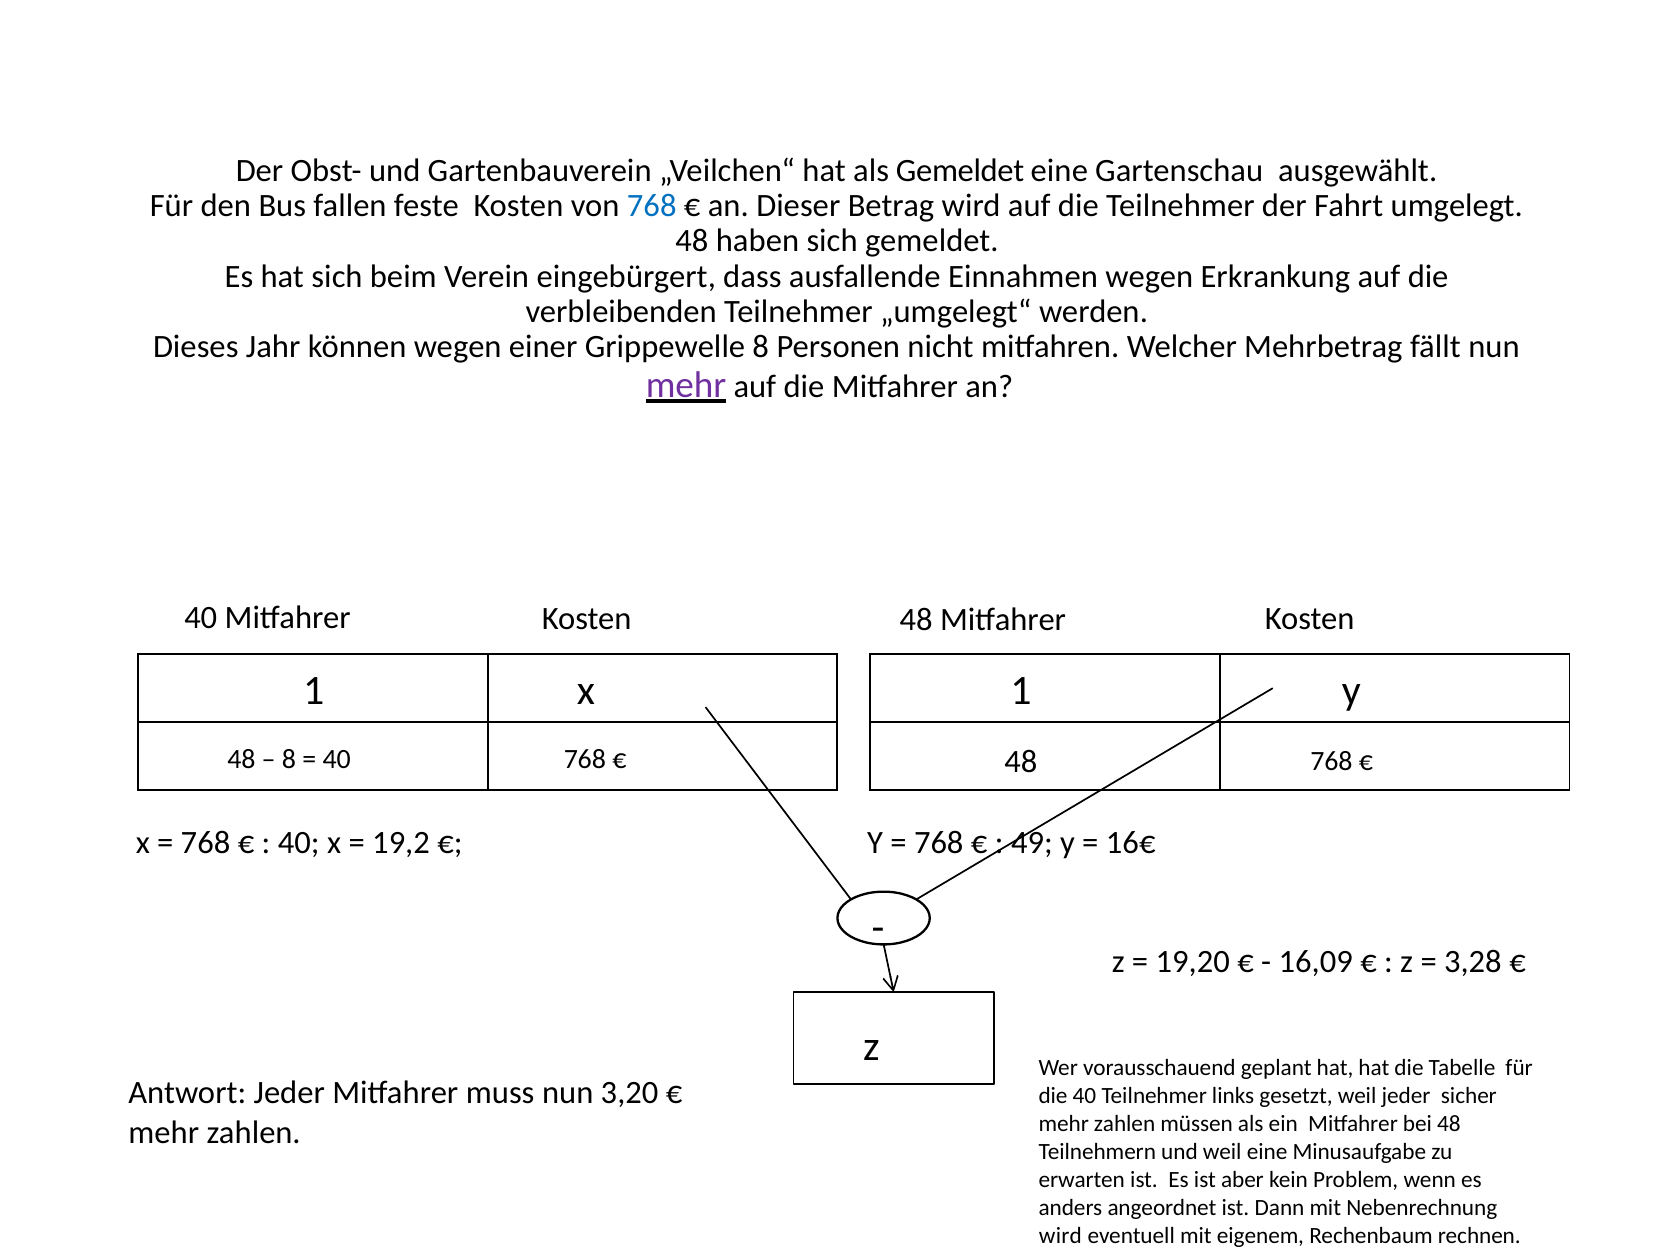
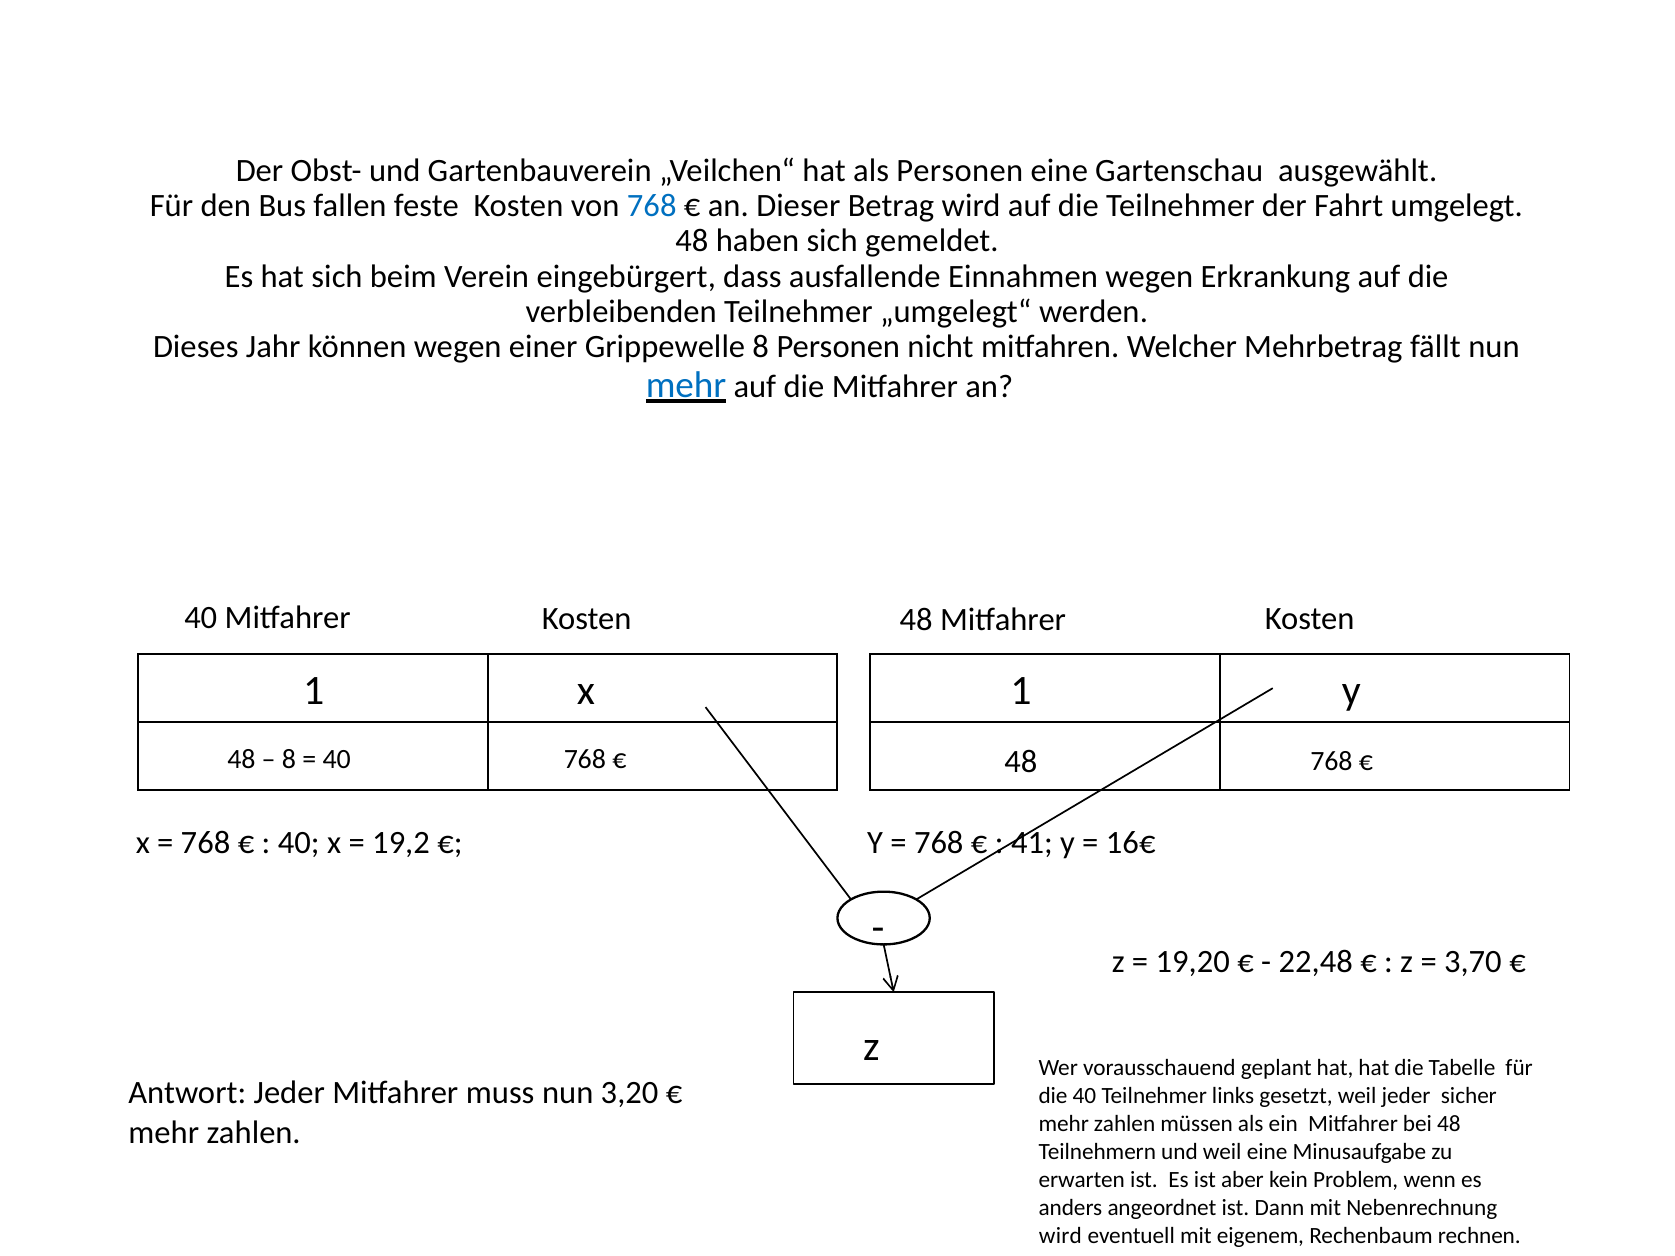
als Gemeldet: Gemeldet -> Personen
mehr at (686, 385) colour: purple -> blue
49: 49 -> 41
16,09: 16,09 -> 22,48
3,28: 3,28 -> 3,70
